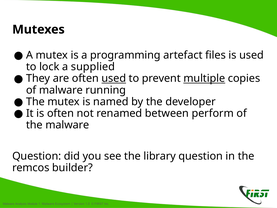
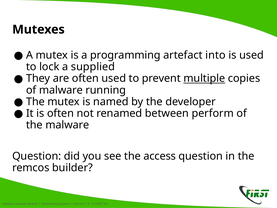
files: files -> into
used at (114, 78) underline: present -> none
library: library -> access
